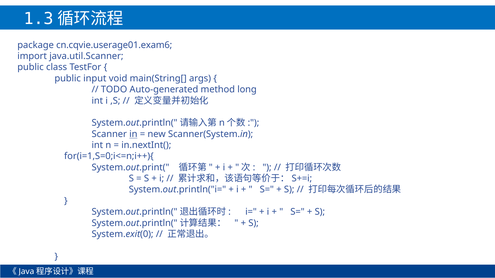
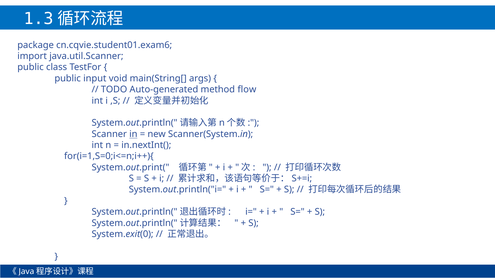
cn.cqvie.userage01.exam6: cn.cqvie.userage01.exam6 -> cn.cqvie.student01.exam6
long: long -> flow
